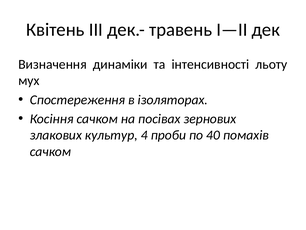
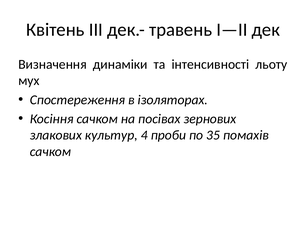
40: 40 -> 35
